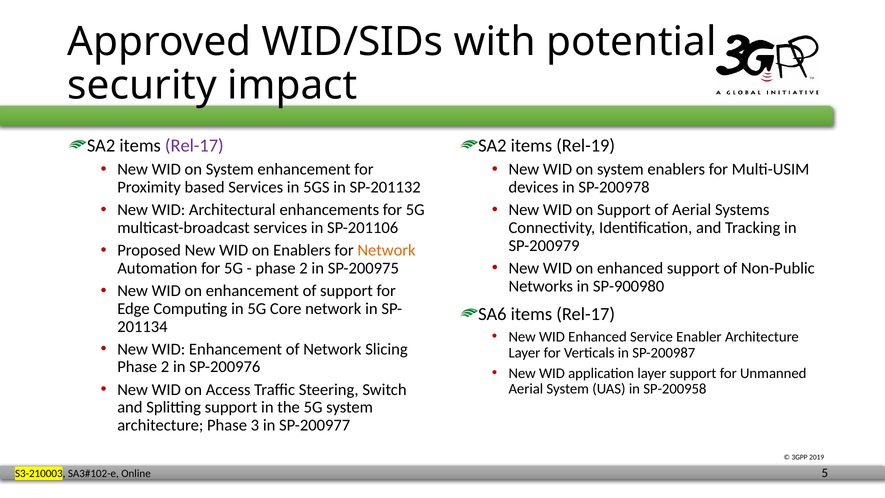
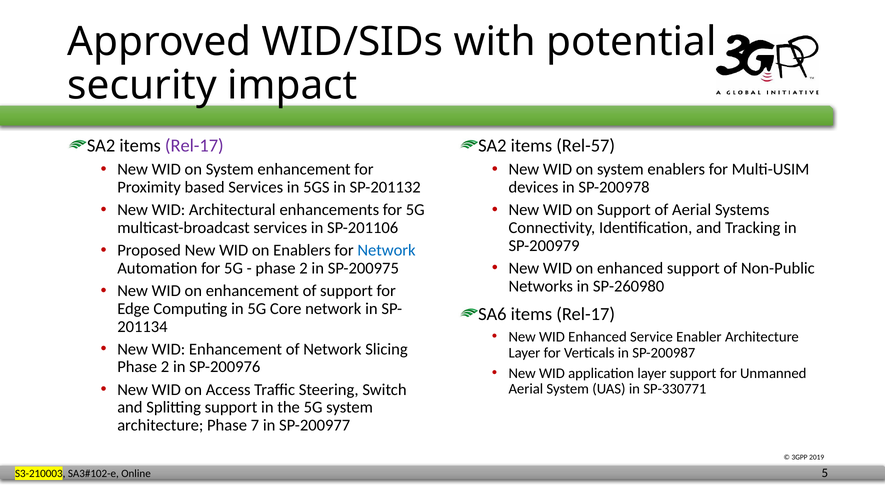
Rel-19: Rel-19 -> Rel-57
Network at (387, 250) colour: orange -> blue
SP-900980: SP-900980 -> SP-260980
SP-200958: SP-200958 -> SP-330771
3: 3 -> 7
